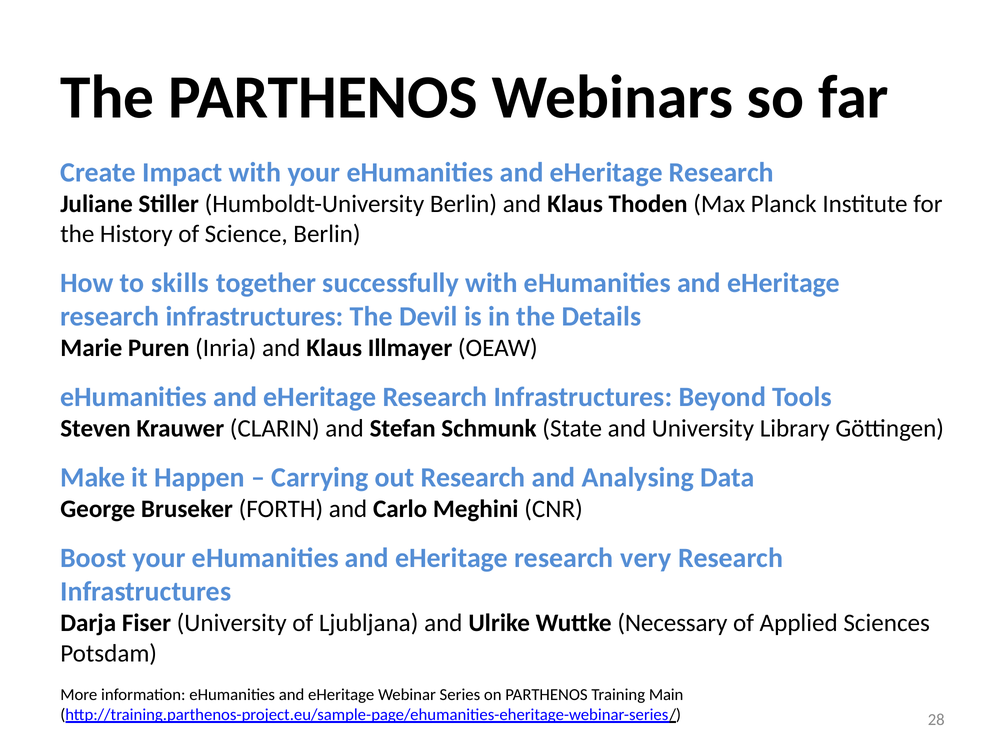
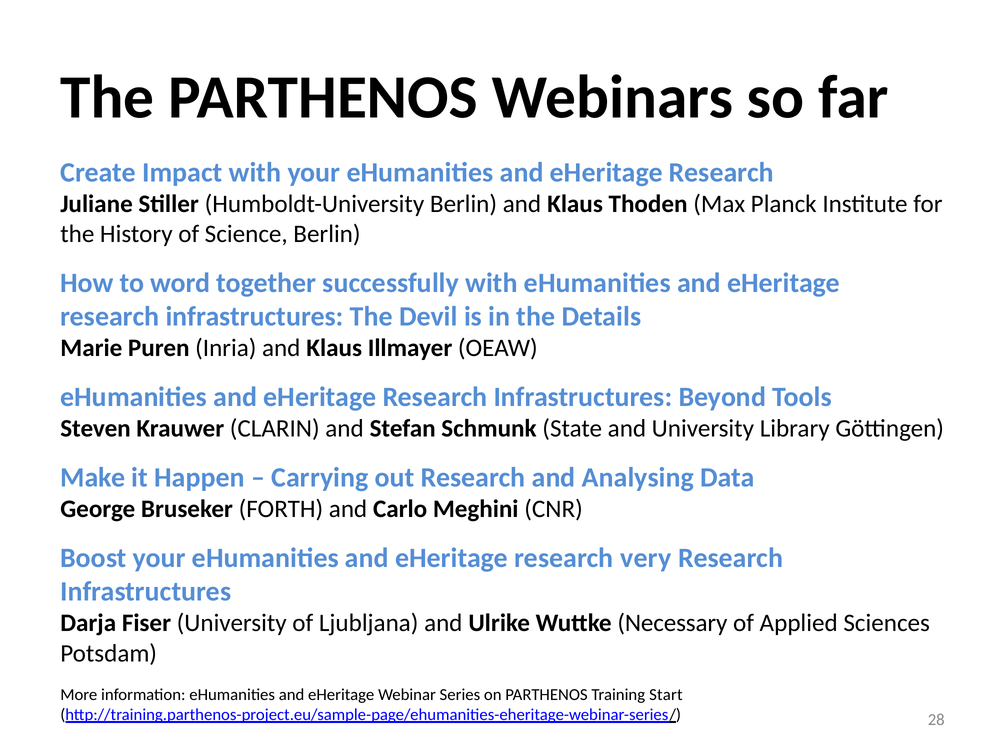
skills: skills -> word
Main: Main -> Start
